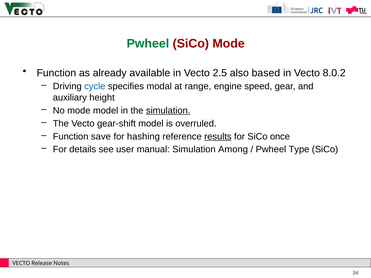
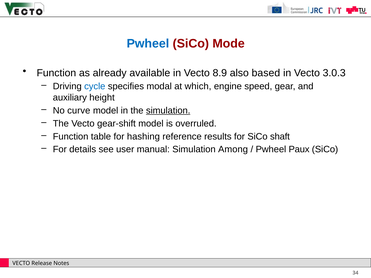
Pwheel at (148, 44) colour: green -> blue
2.5: 2.5 -> 8.9
8.0.2: 8.0.2 -> 3.0.3
range: range -> which
No mode: mode -> curve
save: save -> table
results underline: present -> none
once: once -> shaft
Type: Type -> Paux
